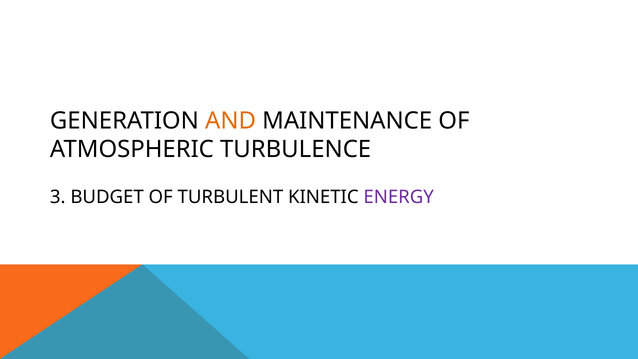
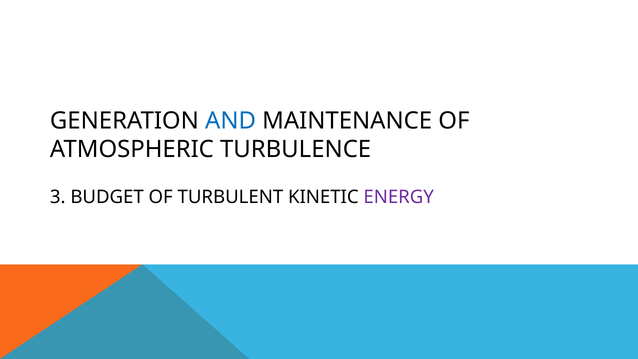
AND colour: orange -> blue
